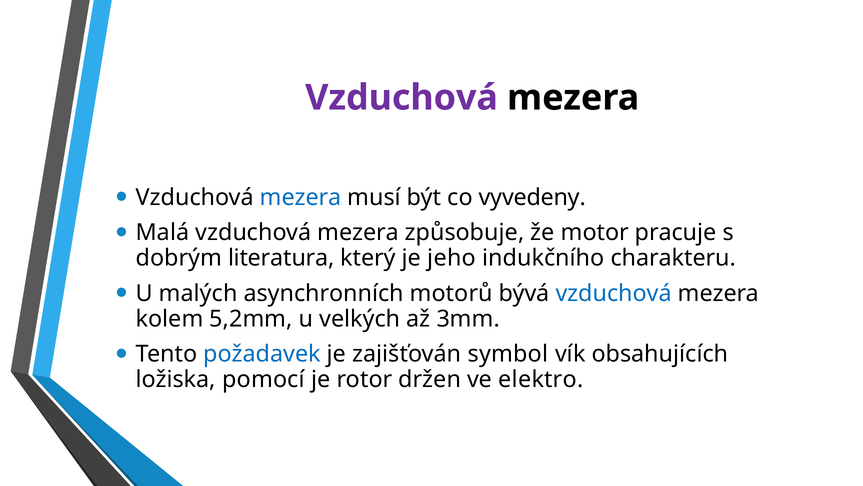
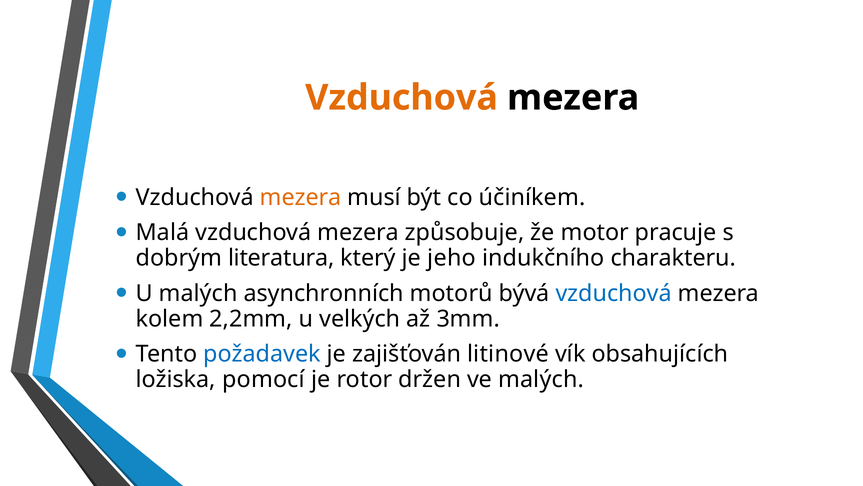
Vzduchová at (402, 98) colour: purple -> orange
mezera at (301, 197) colour: blue -> orange
vyvedeny: vyvedeny -> účiníkem
5,2mm: 5,2mm -> 2,2mm
symbol: symbol -> litinové
ve elektro: elektro -> malých
